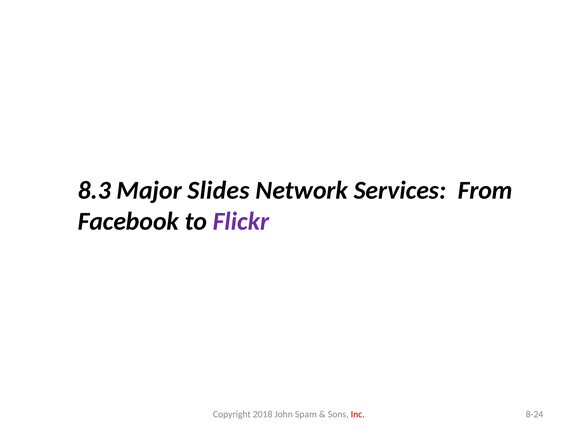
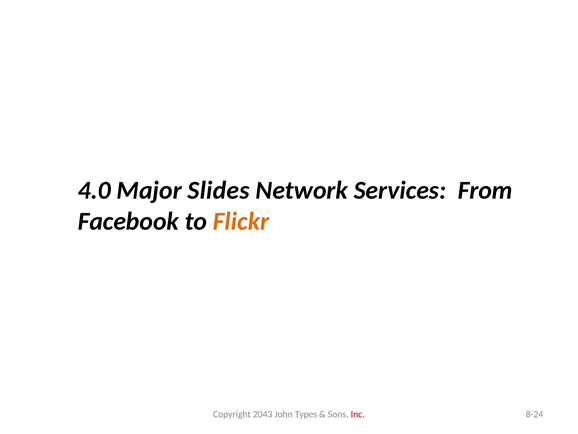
8.3: 8.3 -> 4.0
Flickr colour: purple -> orange
2018: 2018 -> 2043
Spam: Spam -> Types
